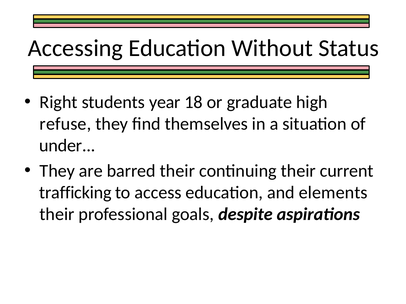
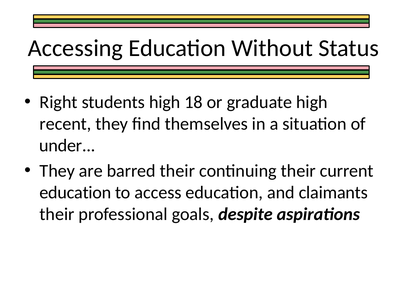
students year: year -> high
refuse: refuse -> recent
trafficking at (75, 193): trafficking -> education
elements: elements -> claimants
